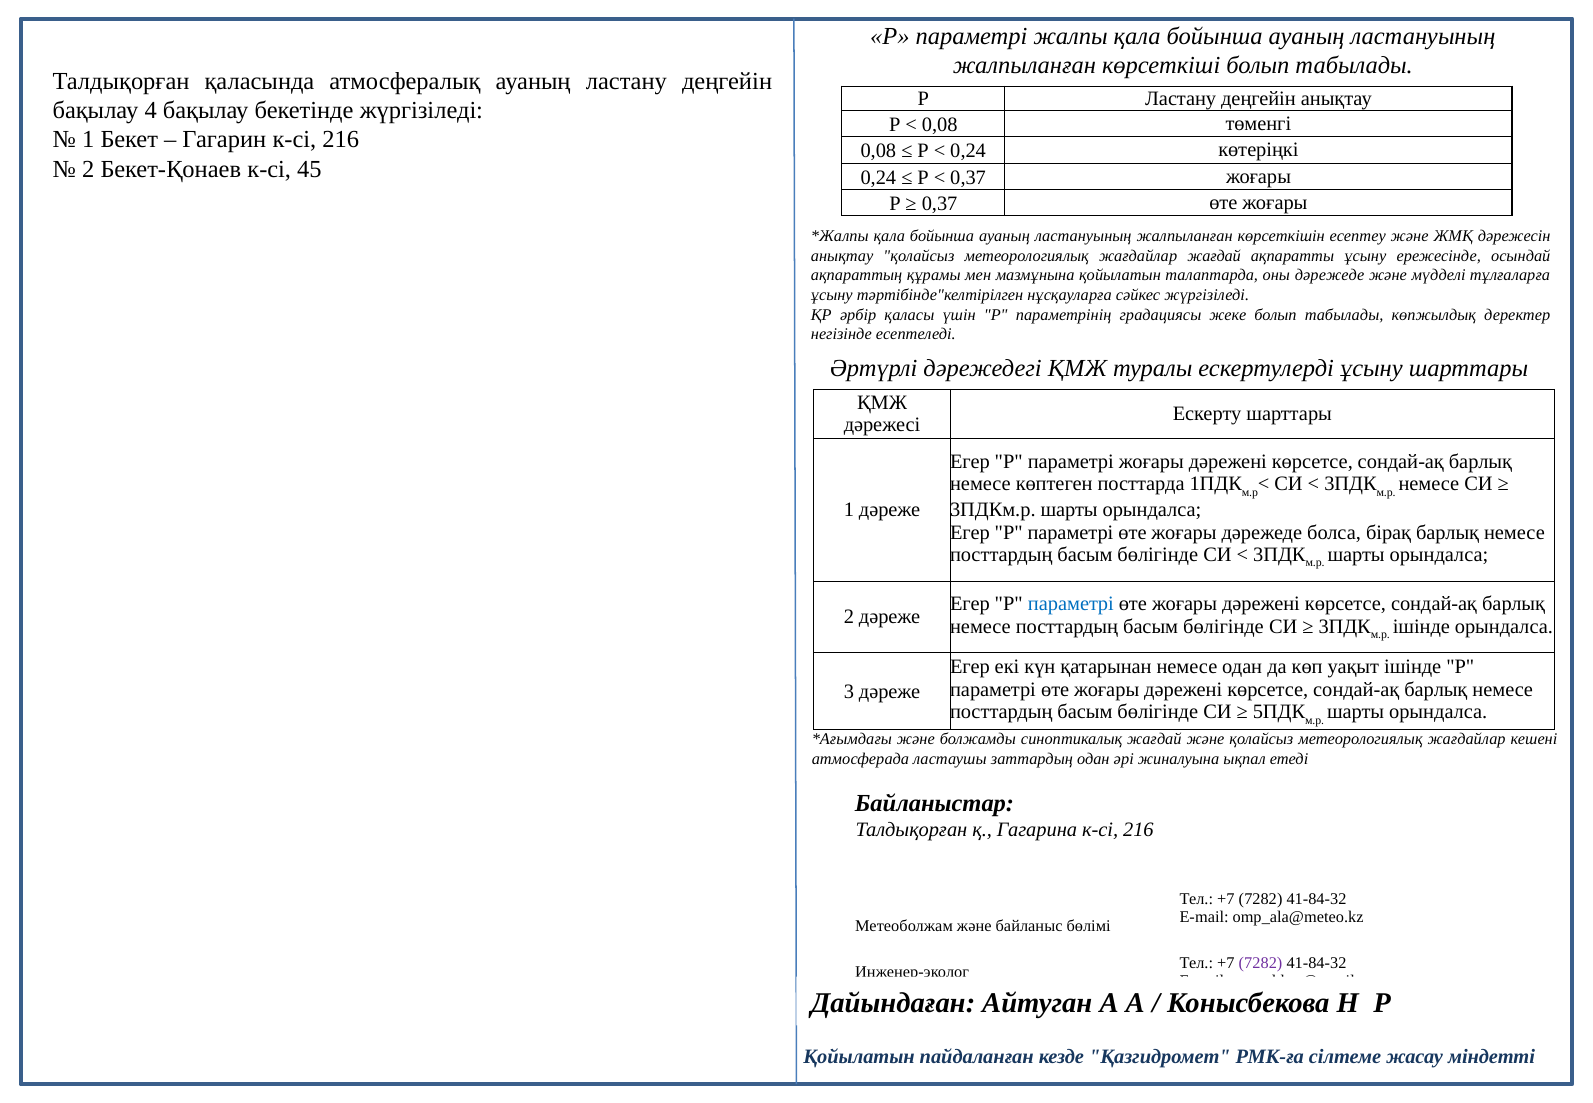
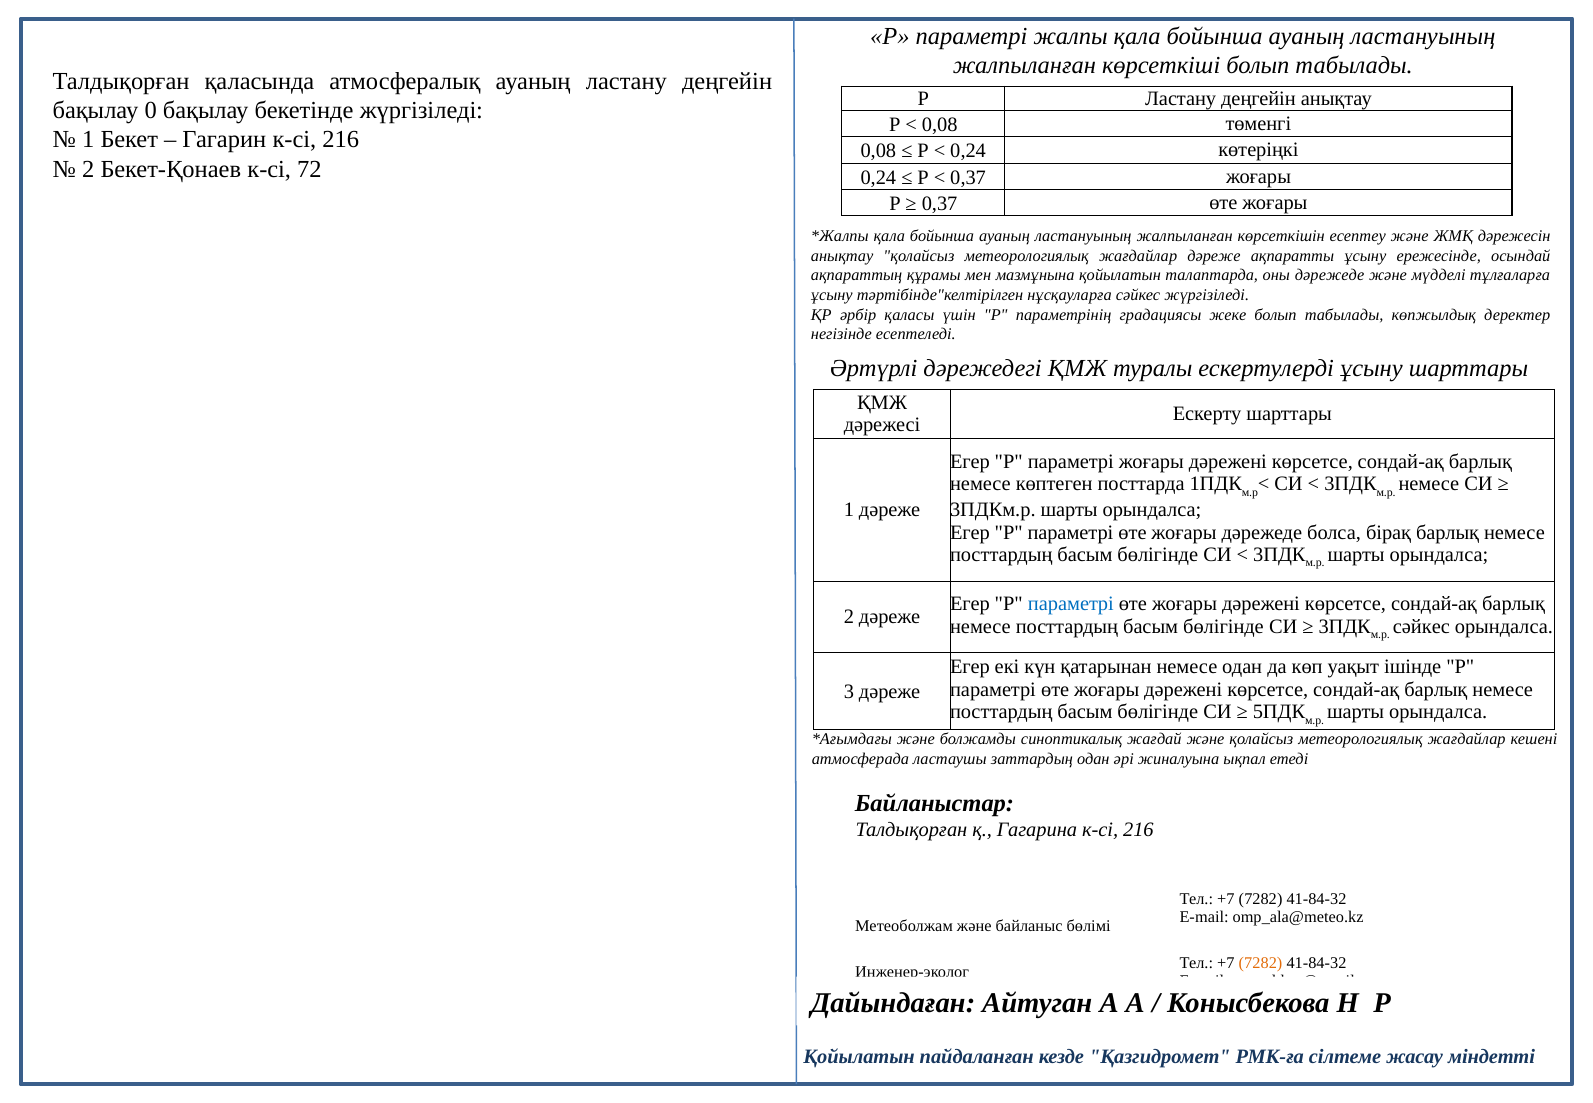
4: 4 -> 0
45: 45 -> 72
жағдайлар жағдай: жағдай -> дәреже
ішінде at (1421, 627): ішінде -> сәйкес
7282 at (1261, 963) colour: purple -> orange
